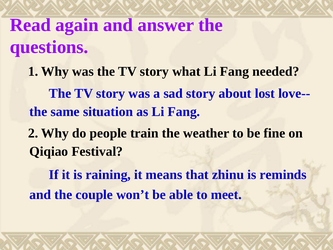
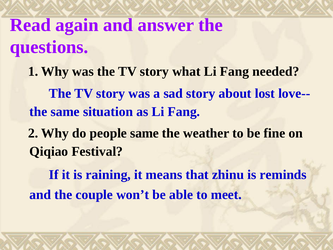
people train: train -> same
